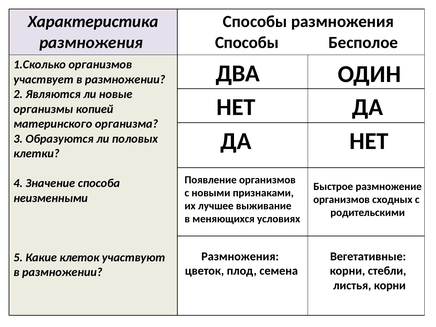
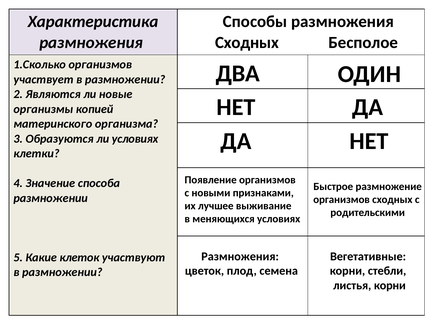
Способы at (247, 42): Способы -> Сходных
ли половых: половых -> условиях
неизменными at (51, 198): неизменными -> размножении
